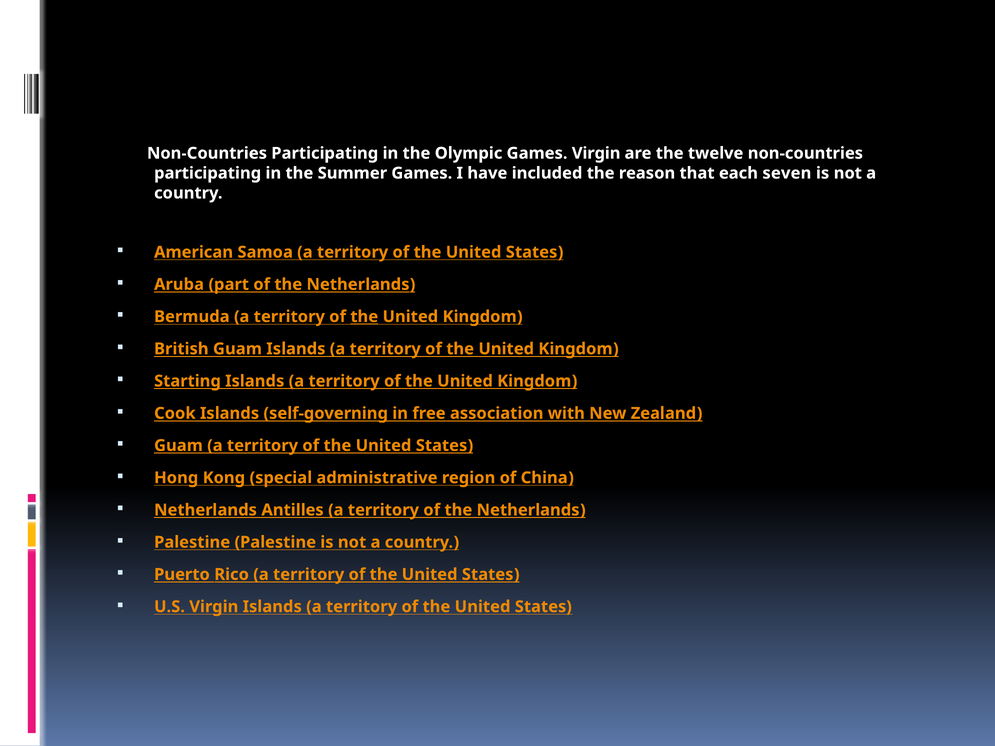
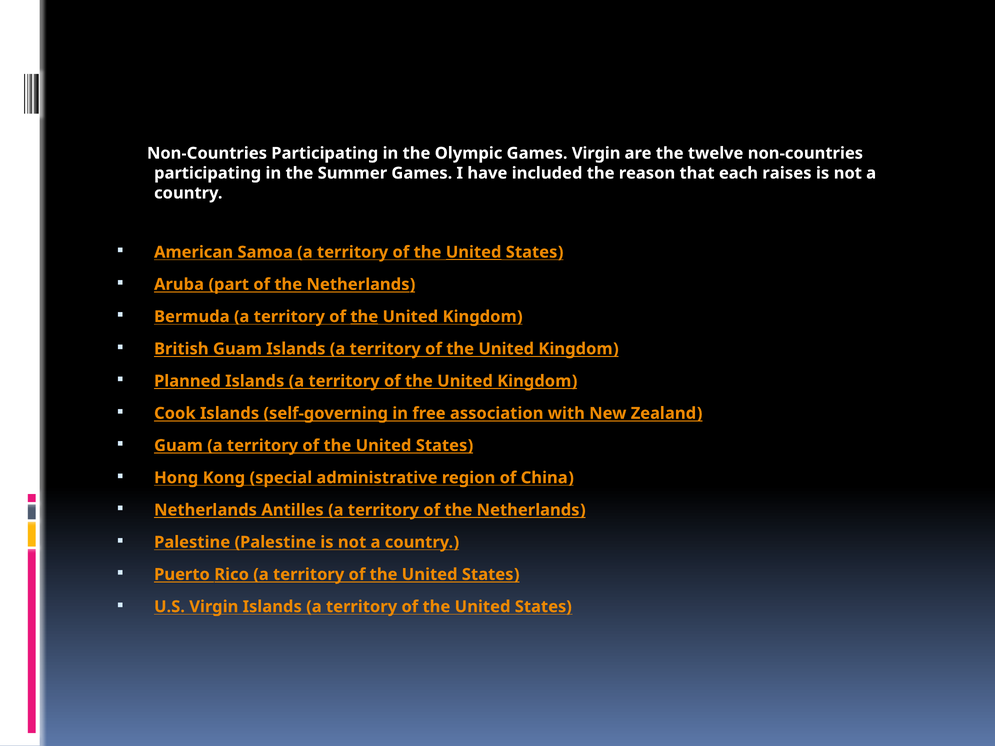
seven: seven -> raises
United at (474, 252) underline: none -> present
Starting: Starting -> Planned
